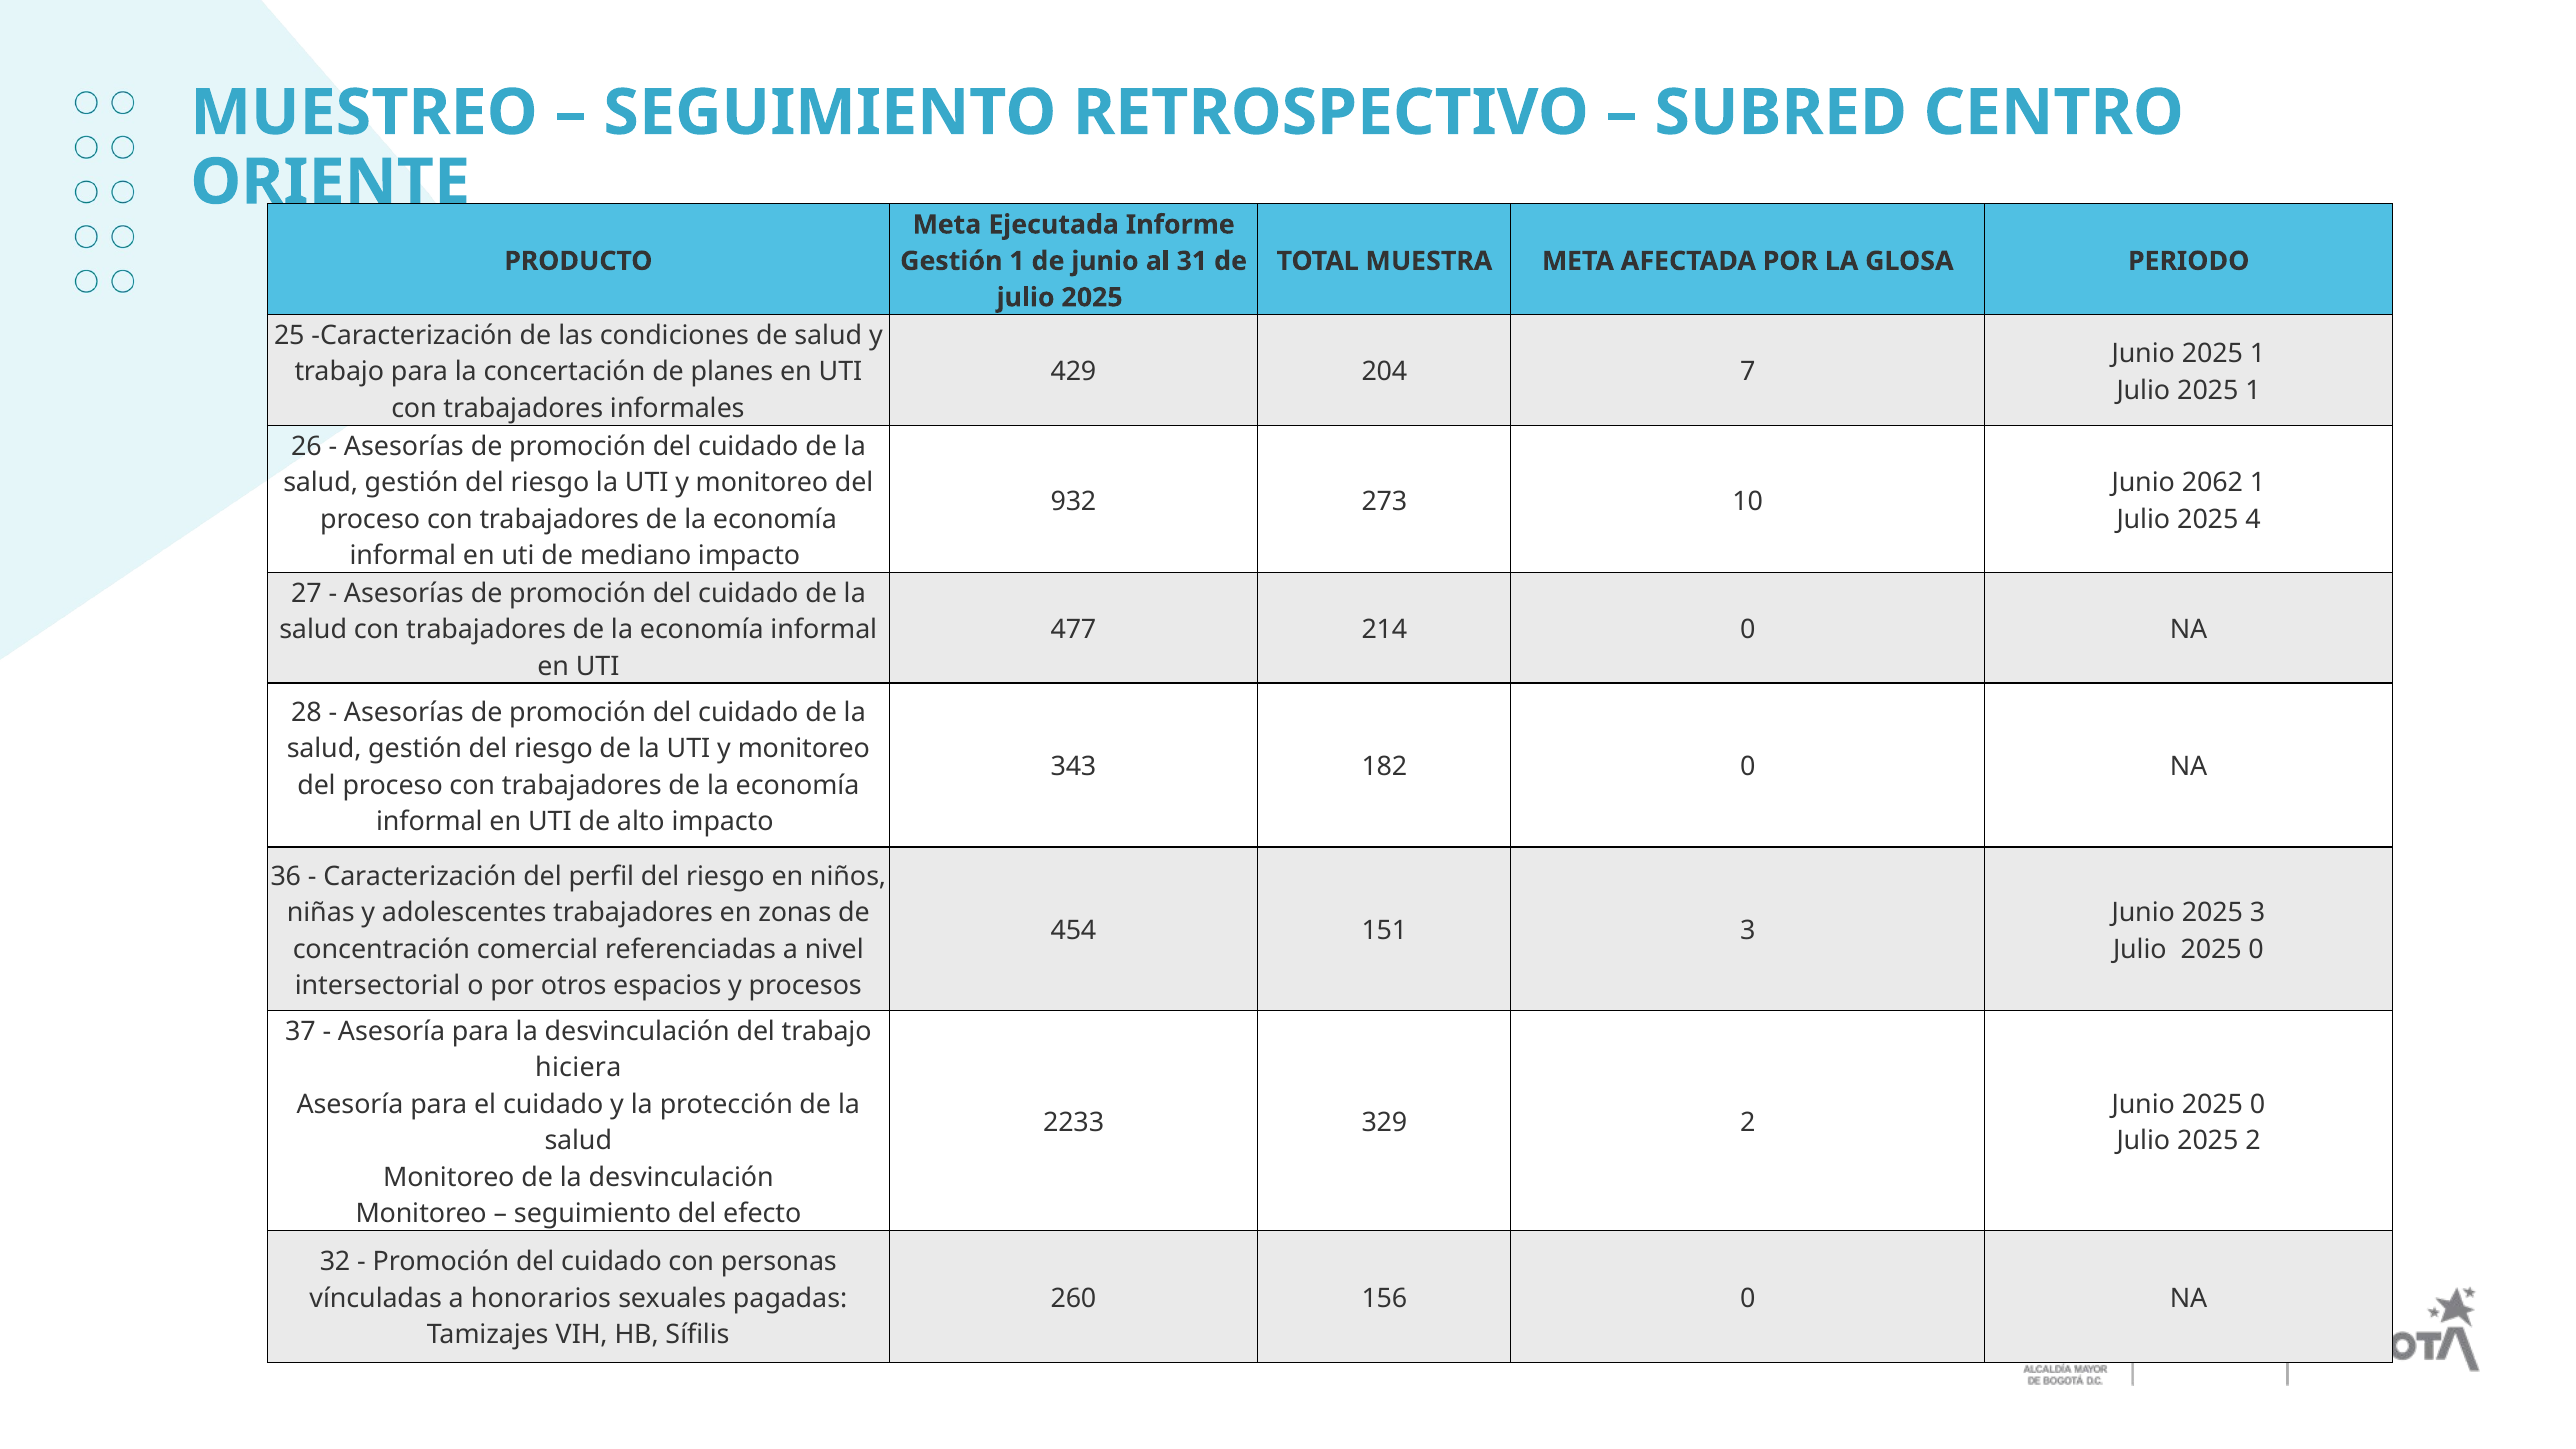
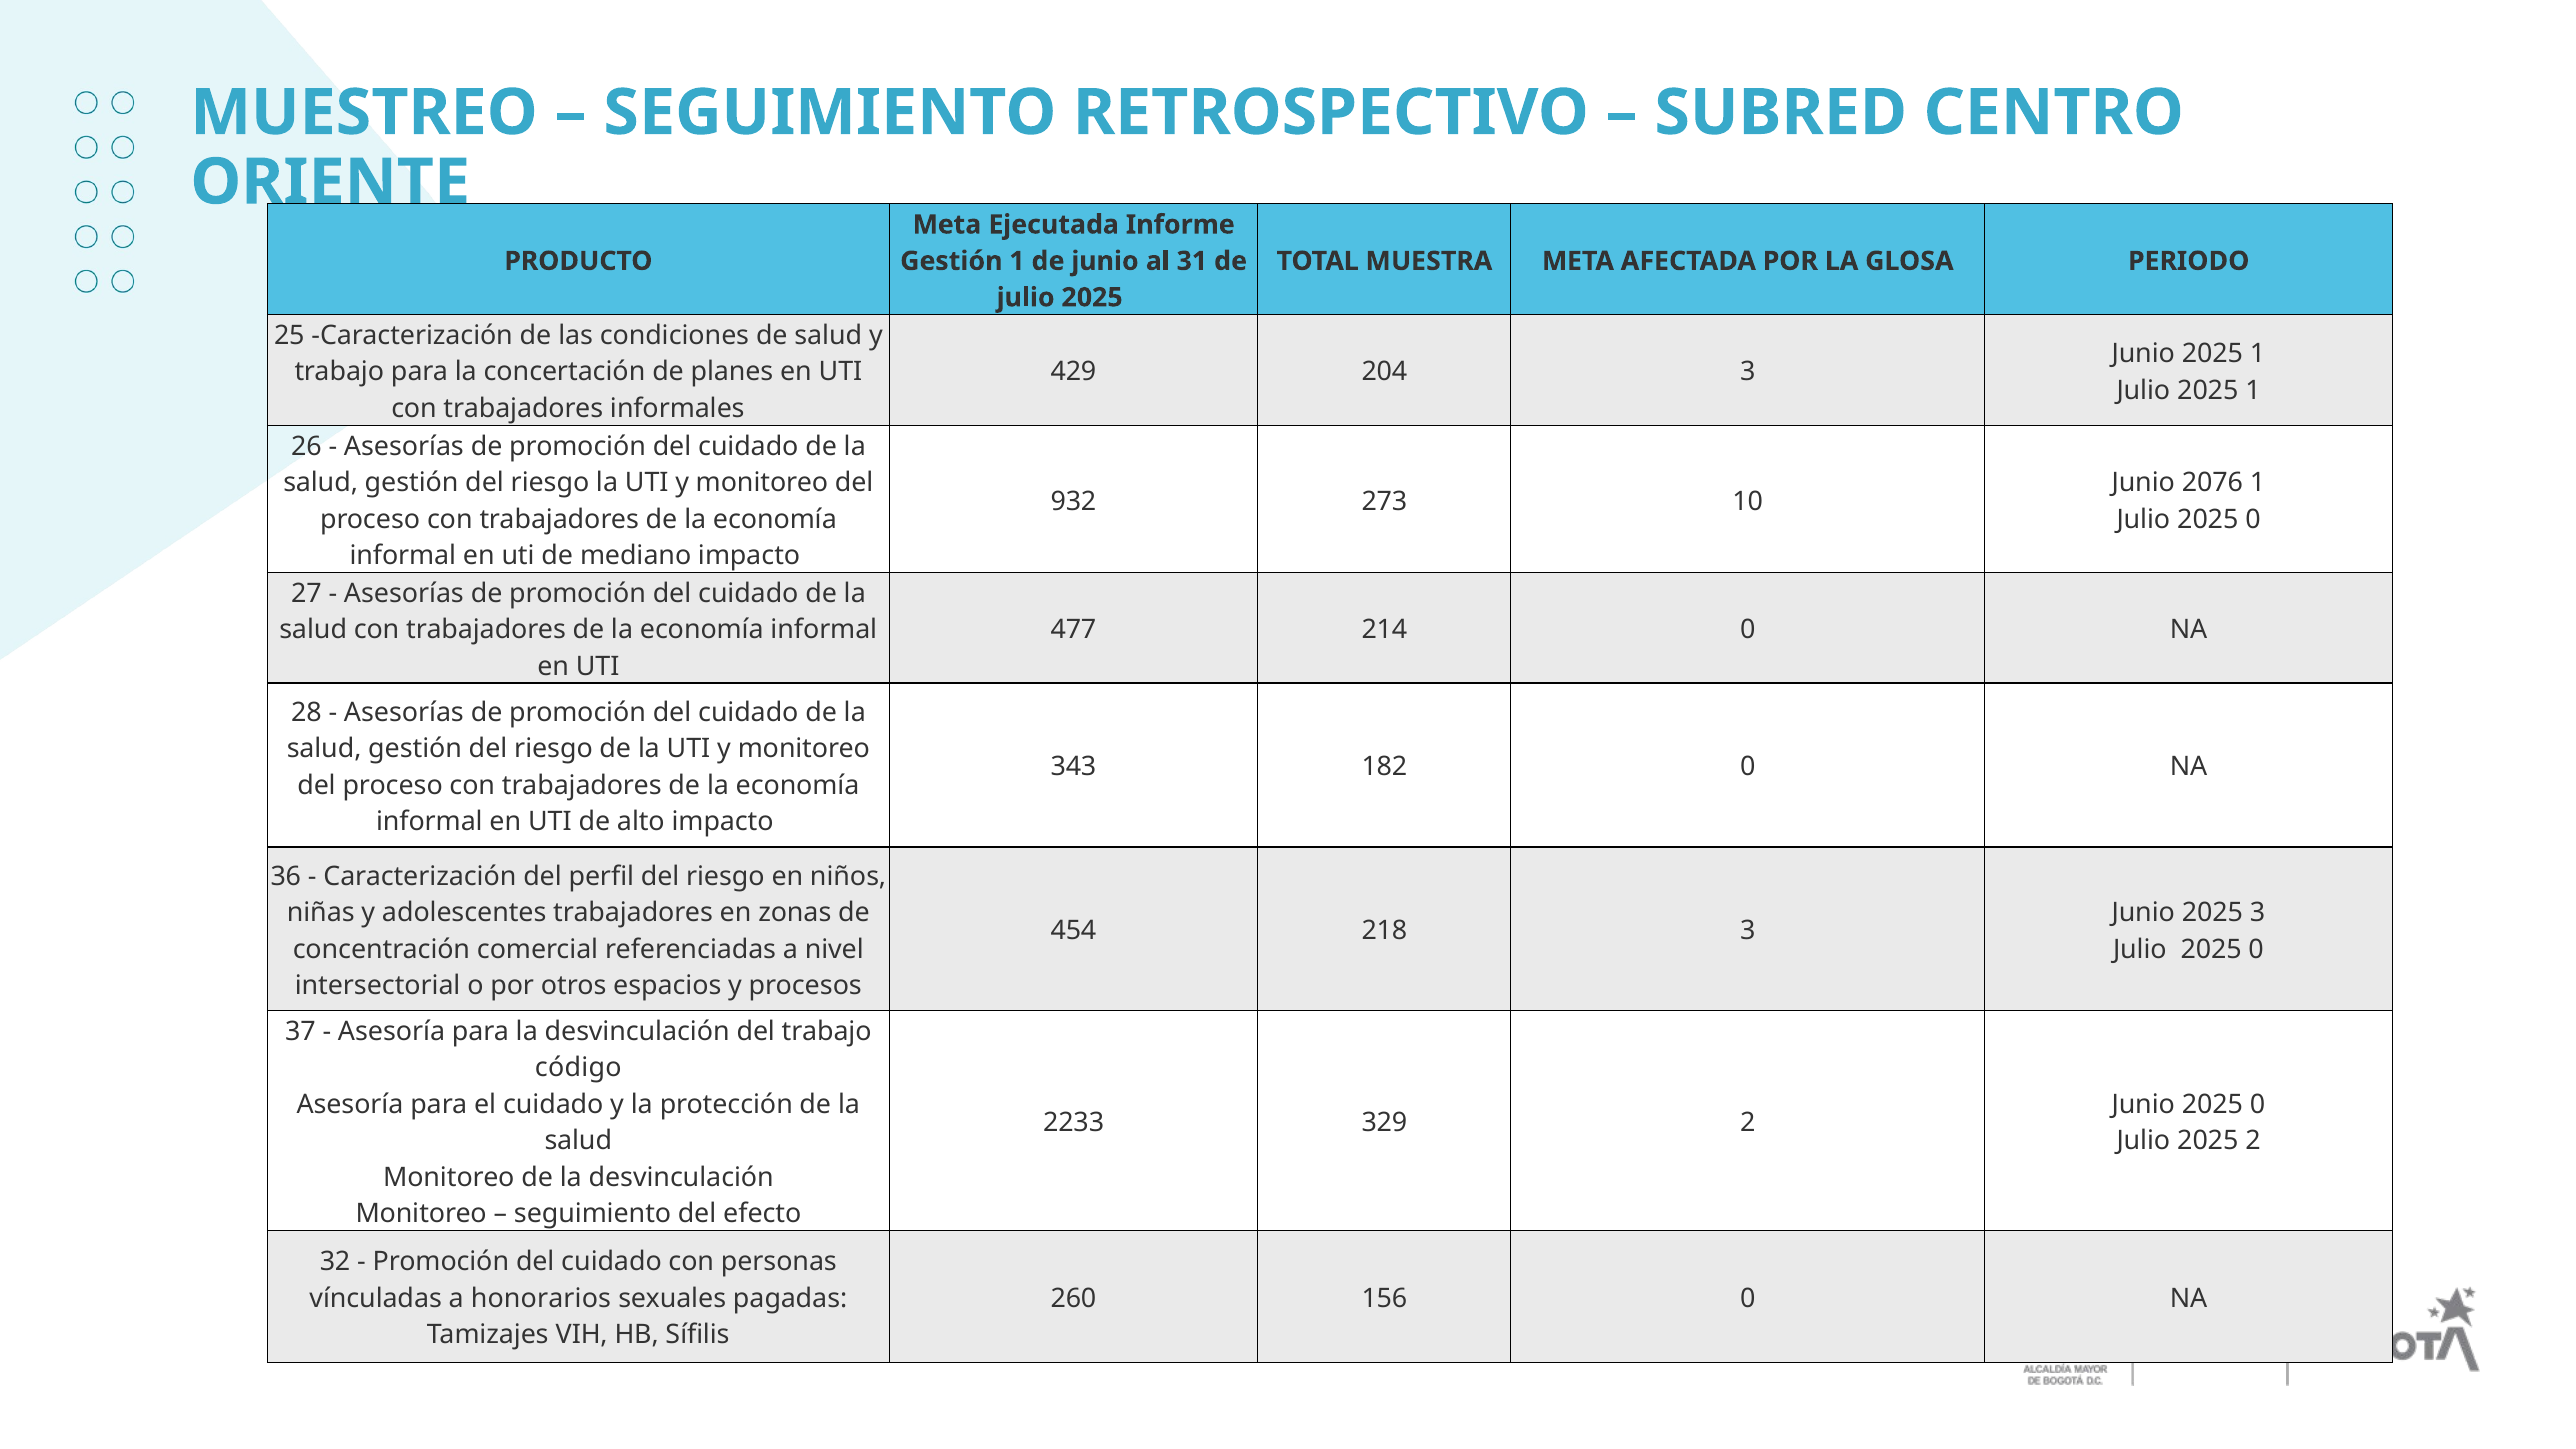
204 7: 7 -> 3
2062: 2062 -> 2076
4 at (2253, 520): 4 -> 0
151: 151 -> 218
hiciera: hiciera -> código
